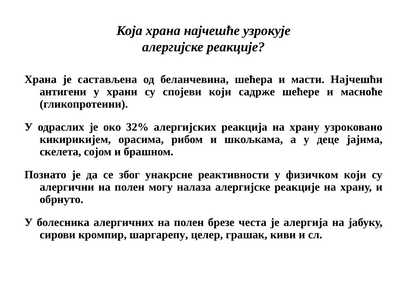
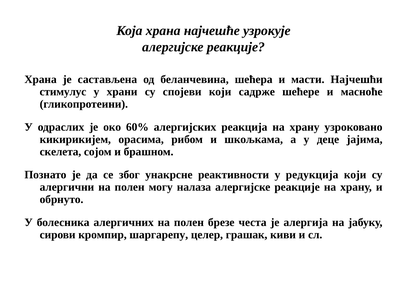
антигени: антигени -> стимулус
32%: 32% -> 60%
физичком: физичком -> редукција
